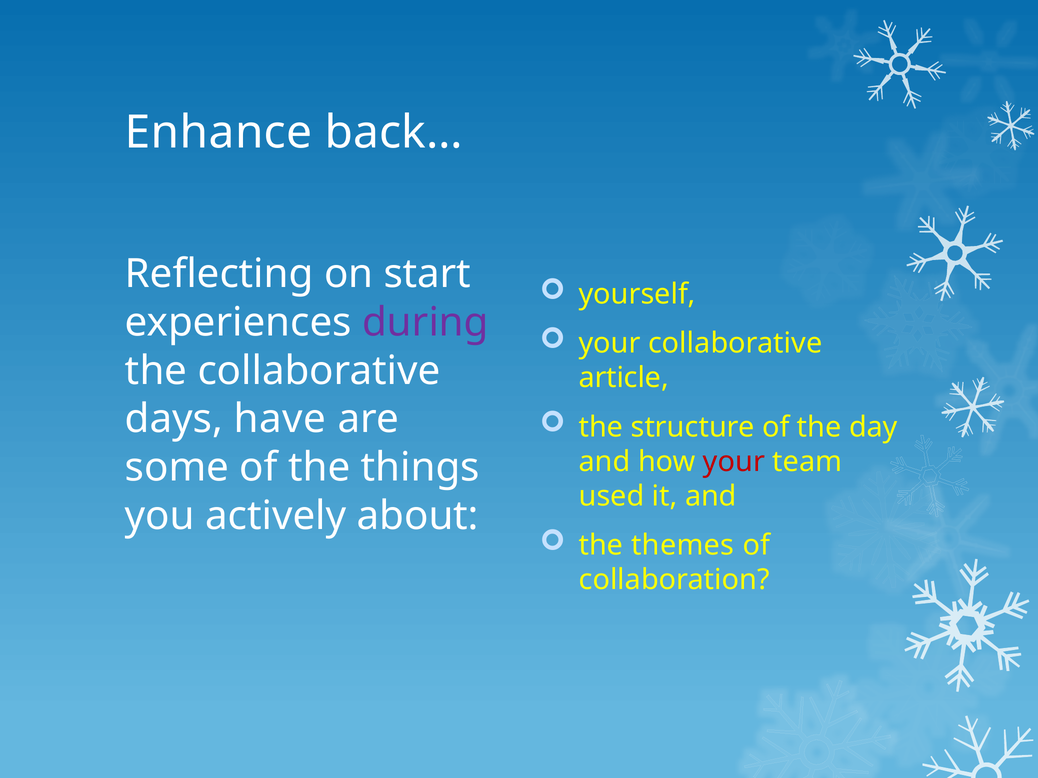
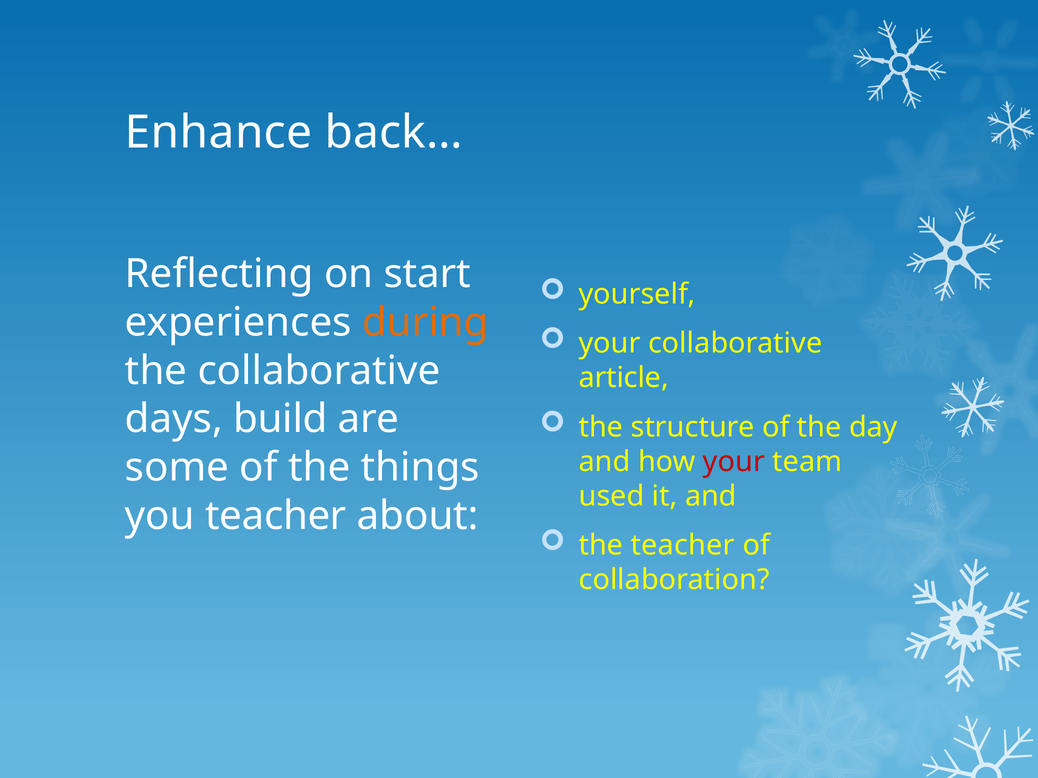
during colour: purple -> orange
have: have -> build
you actively: actively -> teacher
the themes: themes -> teacher
